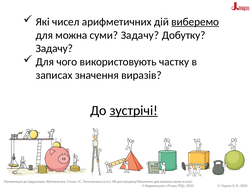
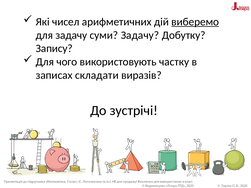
для можна: можна -> задачу
Задачу at (54, 49): Задачу -> Запису
значення: значення -> складати
зустрічі underline: present -> none
